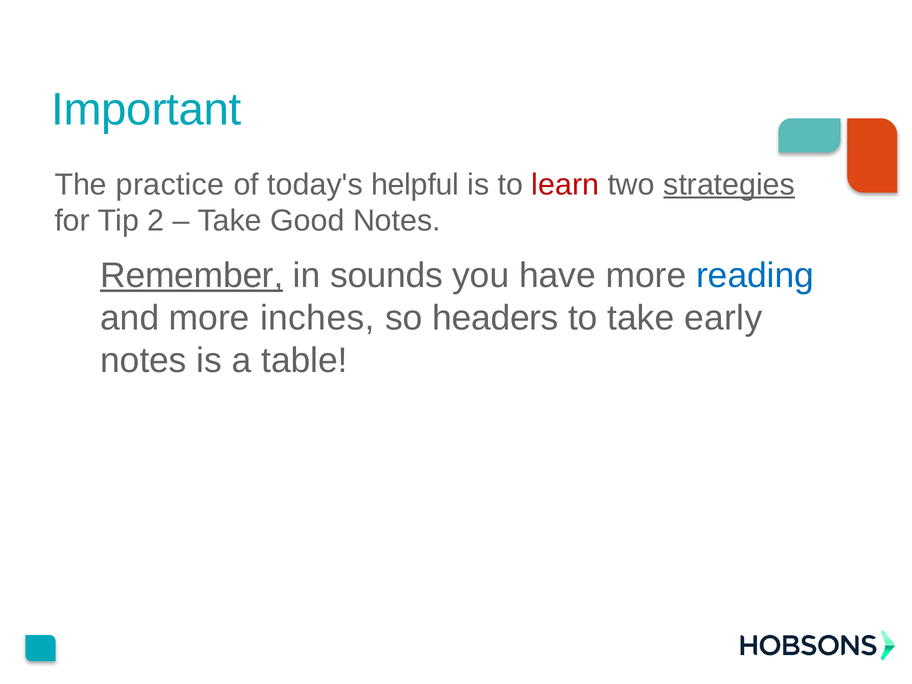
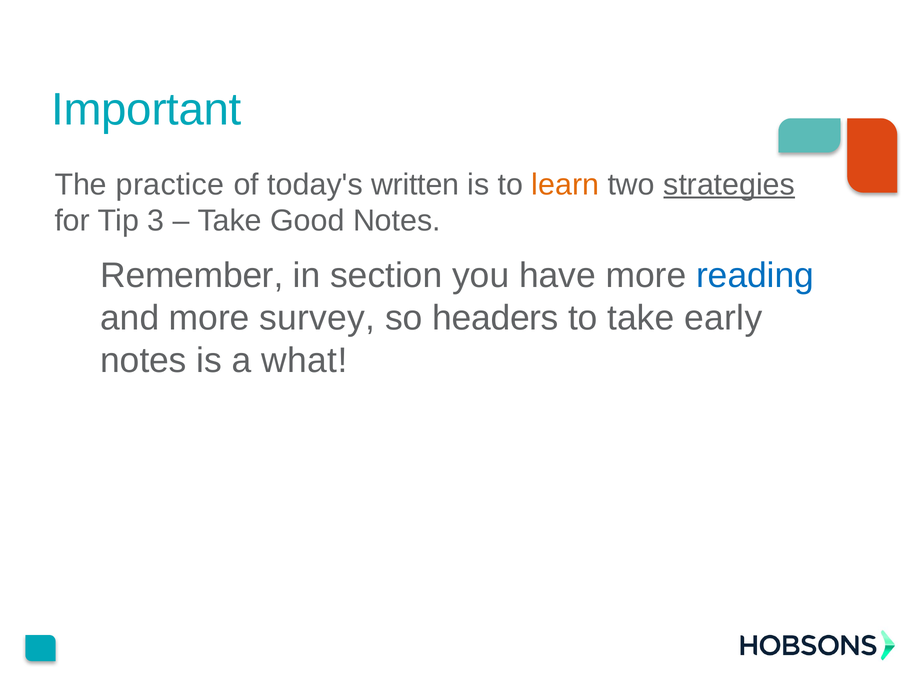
helpful: helpful -> written
learn colour: red -> orange
2: 2 -> 3
Remember underline: present -> none
sounds: sounds -> section
inches: inches -> survey
table: table -> what
